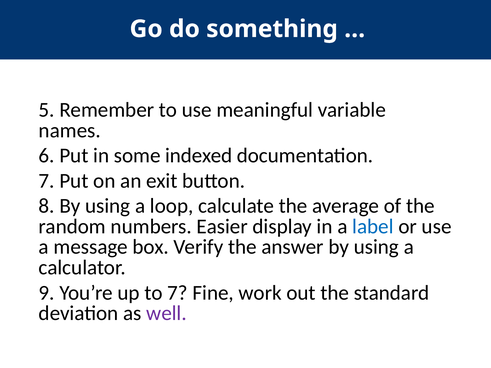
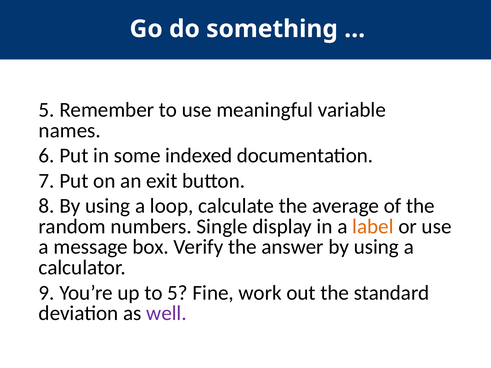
Easier: Easier -> Single
label colour: blue -> orange
to 7: 7 -> 5
